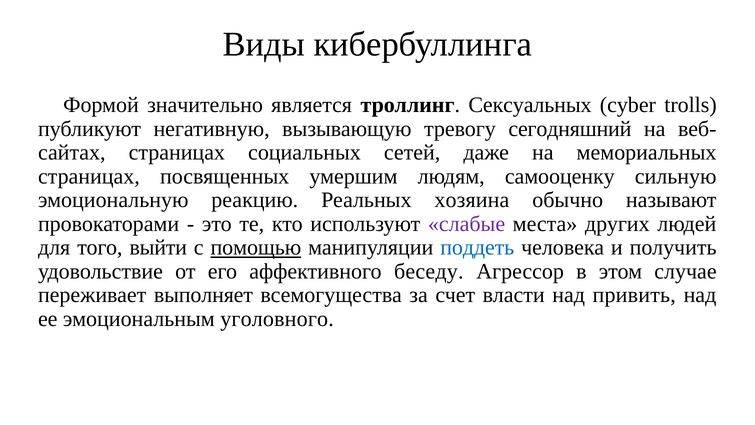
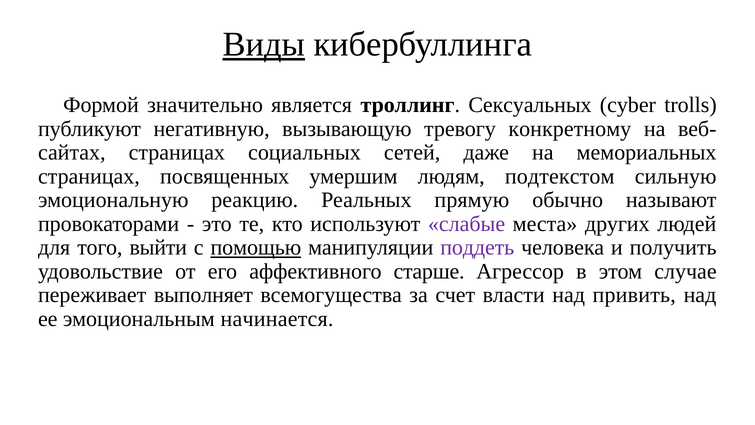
Виды underline: none -> present
сегодняшний: сегодняшний -> конкретному
самооценку: самооценку -> подтекстом
хозяина: хозяина -> прямую
поддеть colour: blue -> purple
беседу: беседу -> старше
уголовного: уголовного -> начинается
